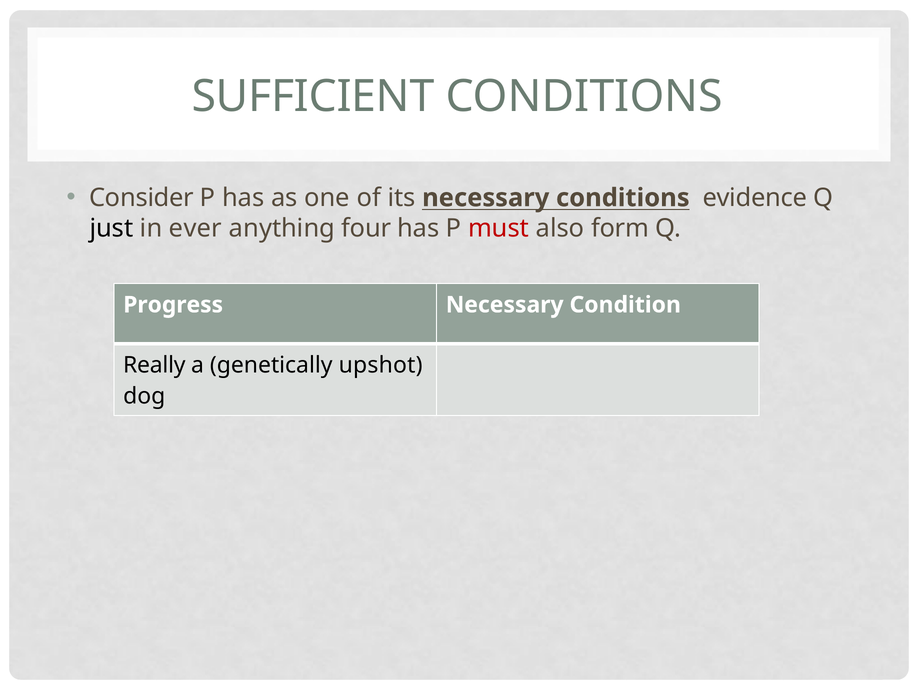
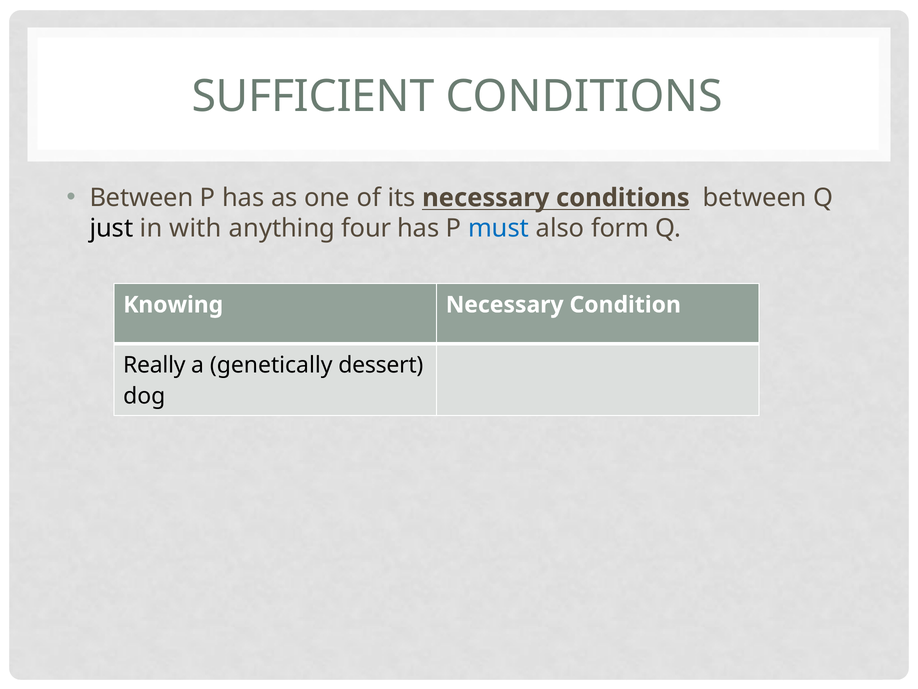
Consider at (142, 198): Consider -> Between
conditions evidence: evidence -> between
ever: ever -> with
must colour: red -> blue
Progress: Progress -> Knowing
upshot: upshot -> dessert
